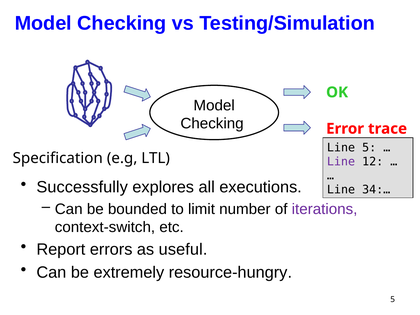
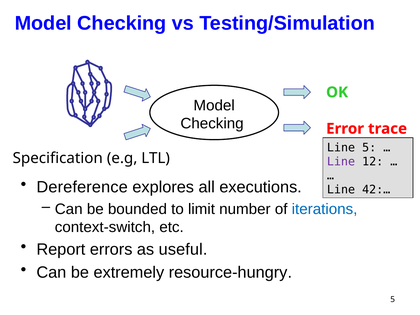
Successfully: Successfully -> Dereference
34:…: 34:… -> 42:…
iterations colour: purple -> blue
